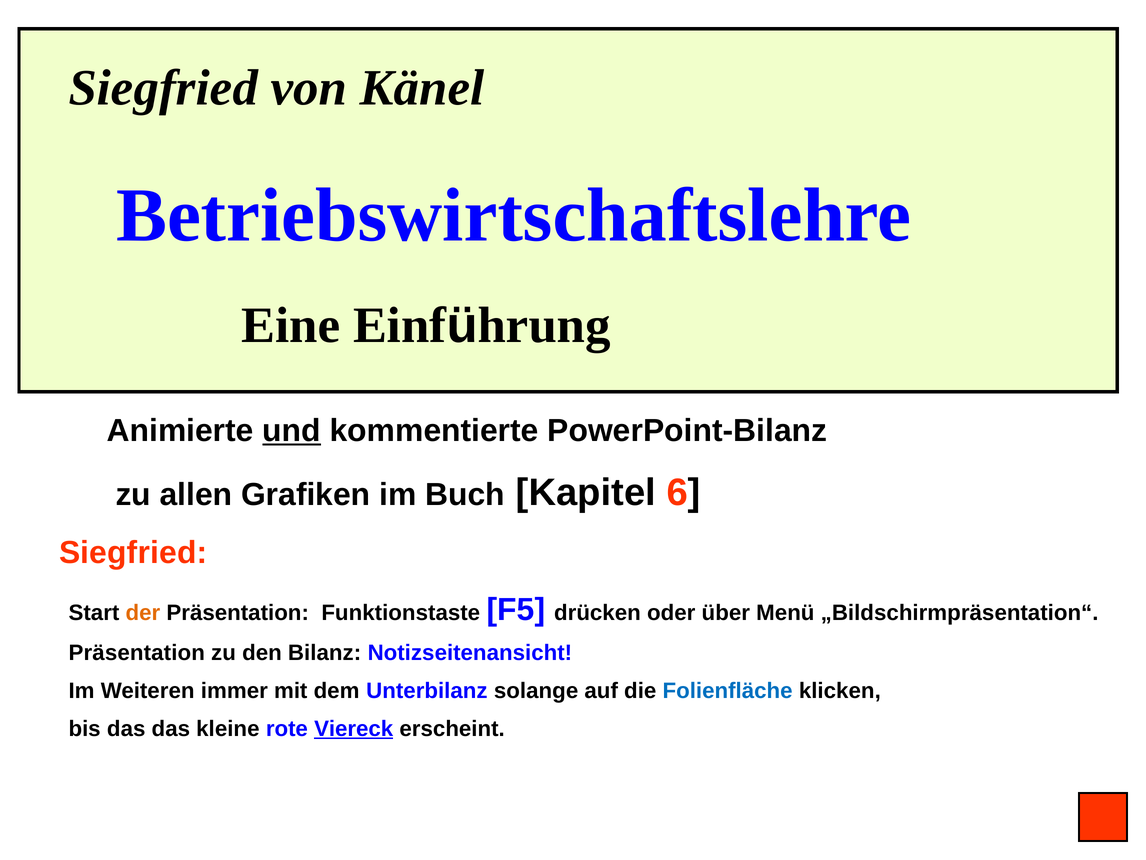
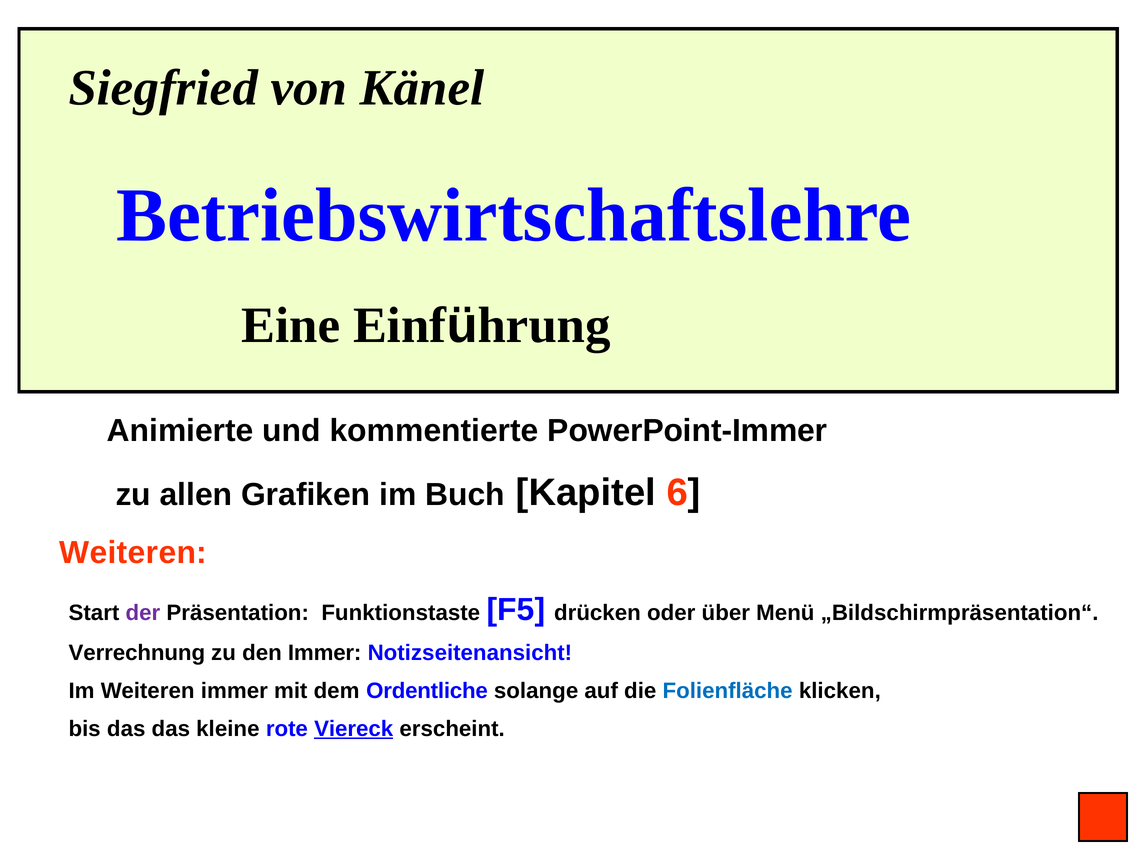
und underline: present -> none
PowerPoint-Bilanz: PowerPoint-Bilanz -> PowerPoint-Immer
Siegfried at (133, 552): Siegfried -> Weiteren
der colour: orange -> purple
Präsentation at (137, 652): Präsentation -> Verrechnung
den Bilanz: Bilanz -> Immer
Unterbilanz: Unterbilanz -> Ordentliche
